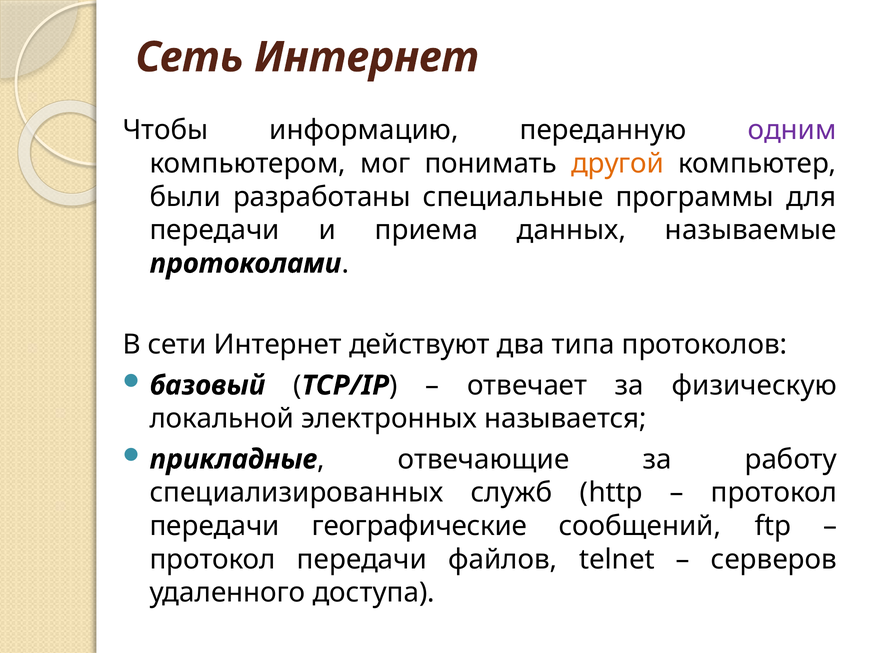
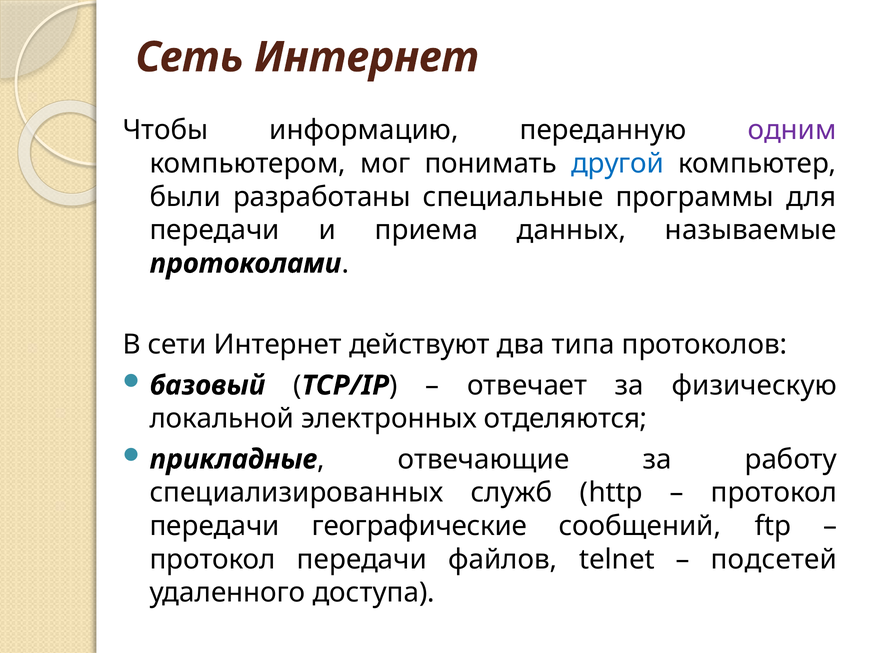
другой colour: orange -> blue
называется: называется -> отделяются
серверов: серверов -> подсетей
